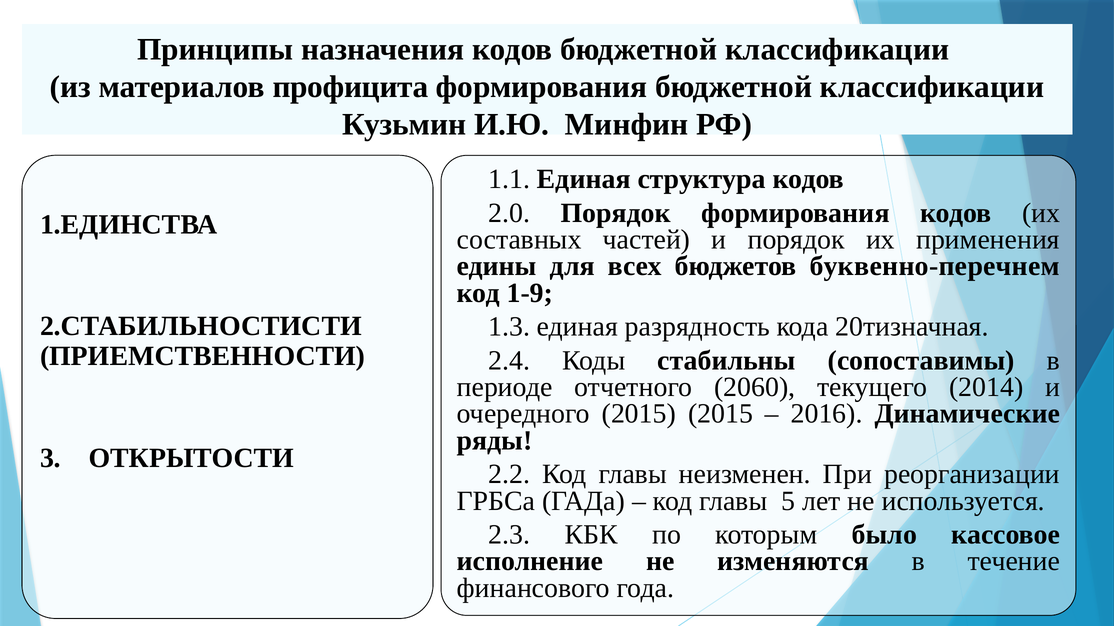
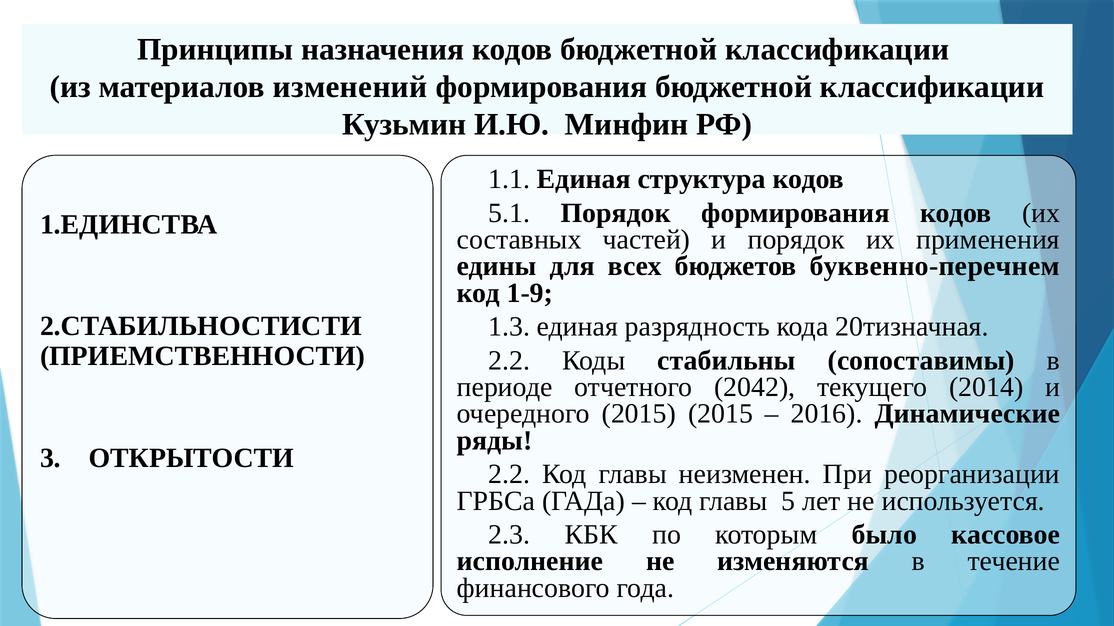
профицита: профицита -> изменений
2.0: 2.0 -> 5.1
2.4 at (509, 361): 2.4 -> 2.2
2060: 2060 -> 2042
